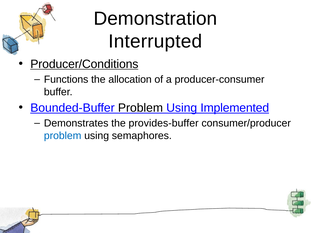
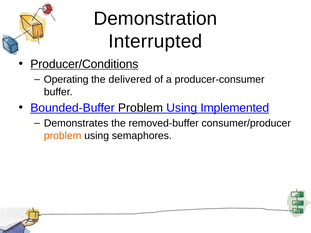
Functions: Functions -> Operating
allocation: allocation -> delivered
provides-buffer: provides-buffer -> removed-buffer
problem at (63, 136) colour: blue -> orange
